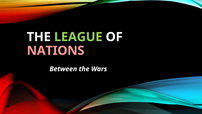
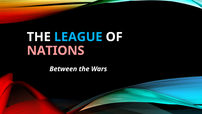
LEAGUE colour: light green -> light blue
